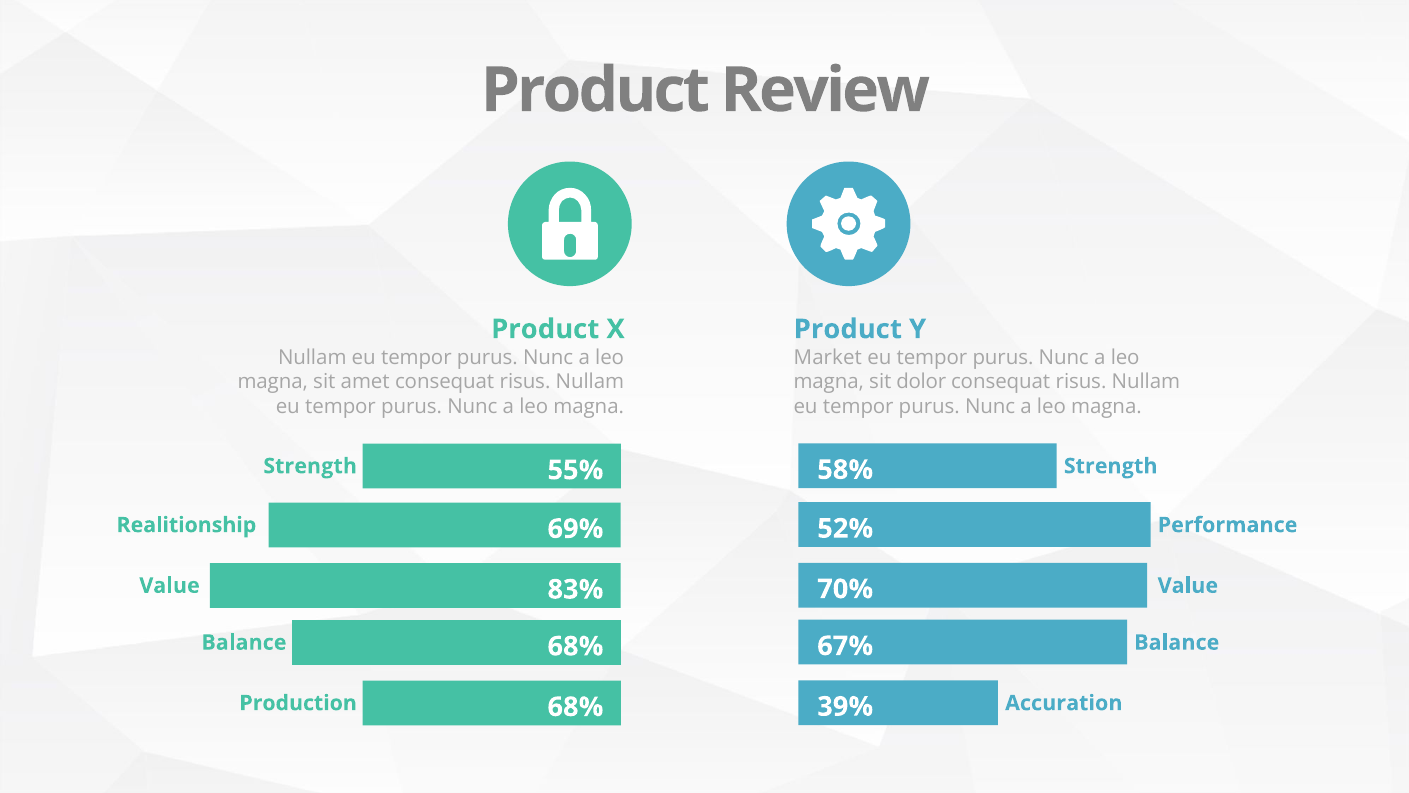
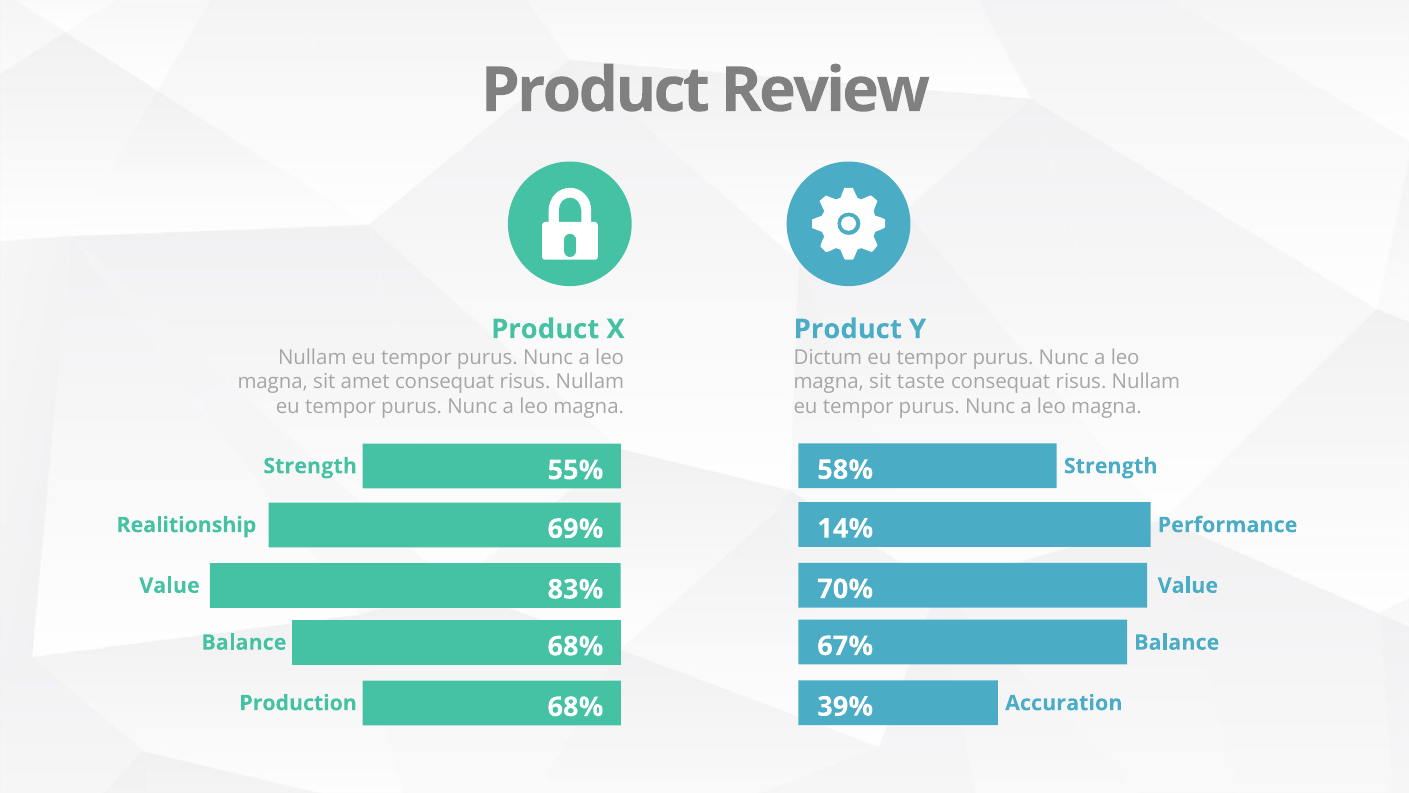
Market: Market -> Dictum
dolor: dolor -> taste
52%: 52% -> 14%
